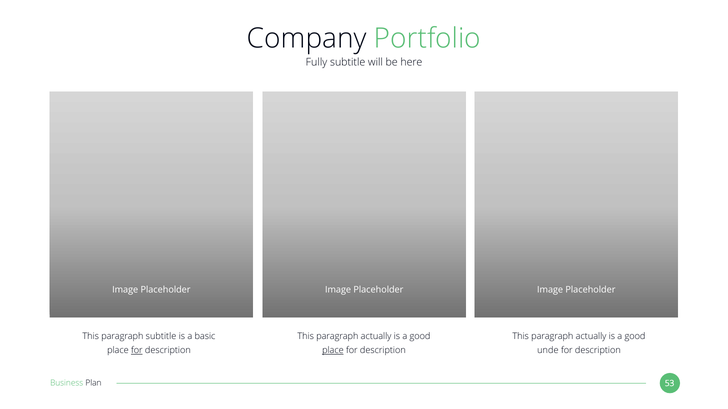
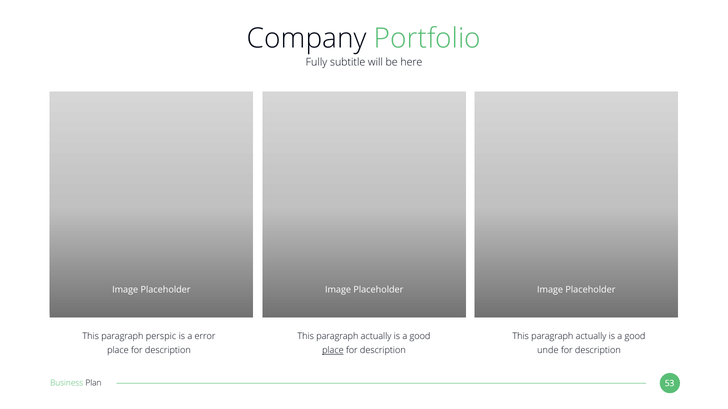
paragraph subtitle: subtitle -> perspic
basic: basic -> error
for at (137, 351) underline: present -> none
